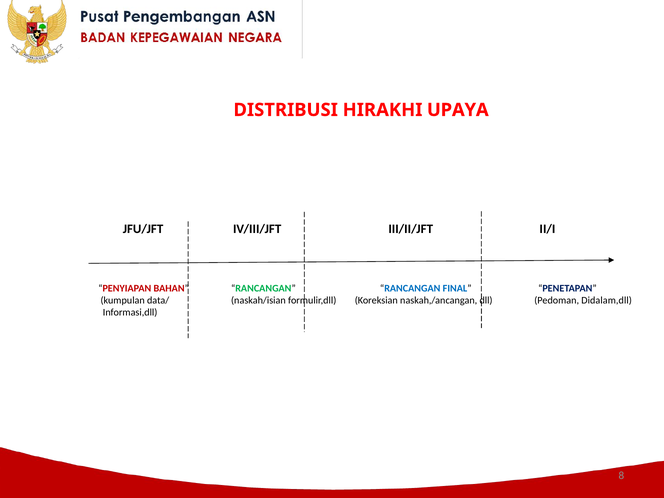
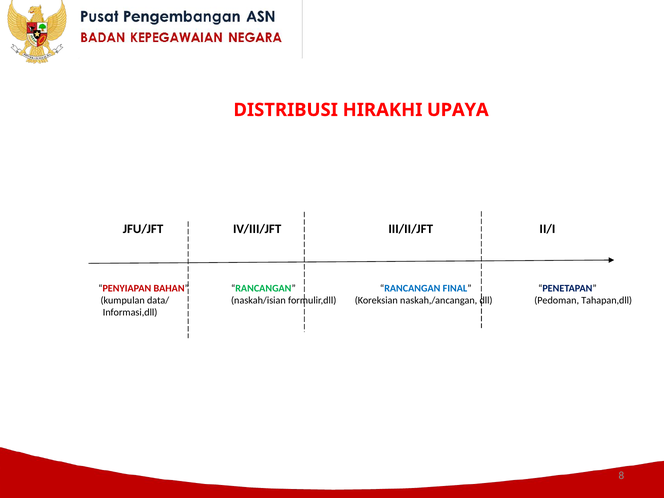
Didalam,dll: Didalam,dll -> Tahapan,dll
